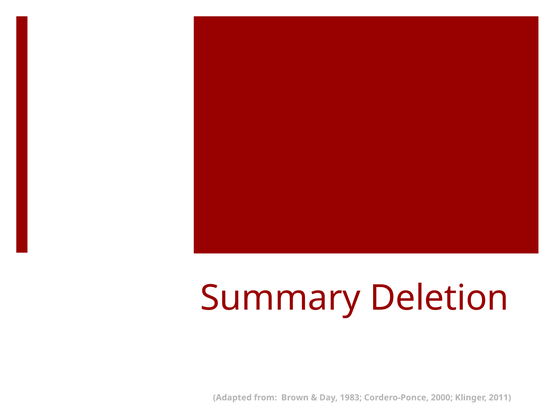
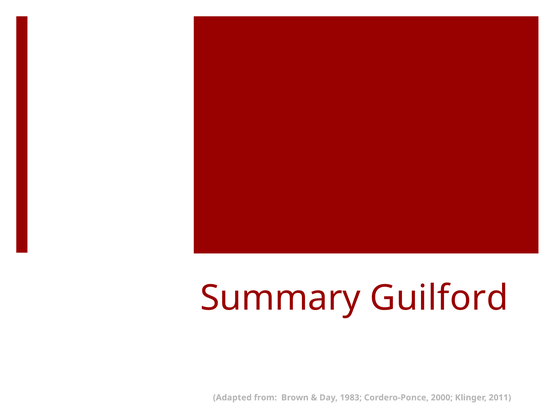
Deletion: Deletion -> Guilford
